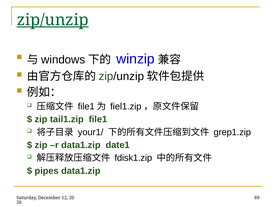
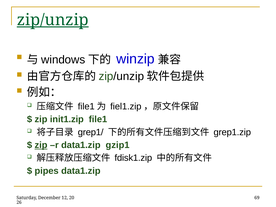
tail1.zip: tail1.zip -> init1.zip
your1/: your1/ -> grep1/
zip at (41, 145) underline: none -> present
date1: date1 -> gzip1
